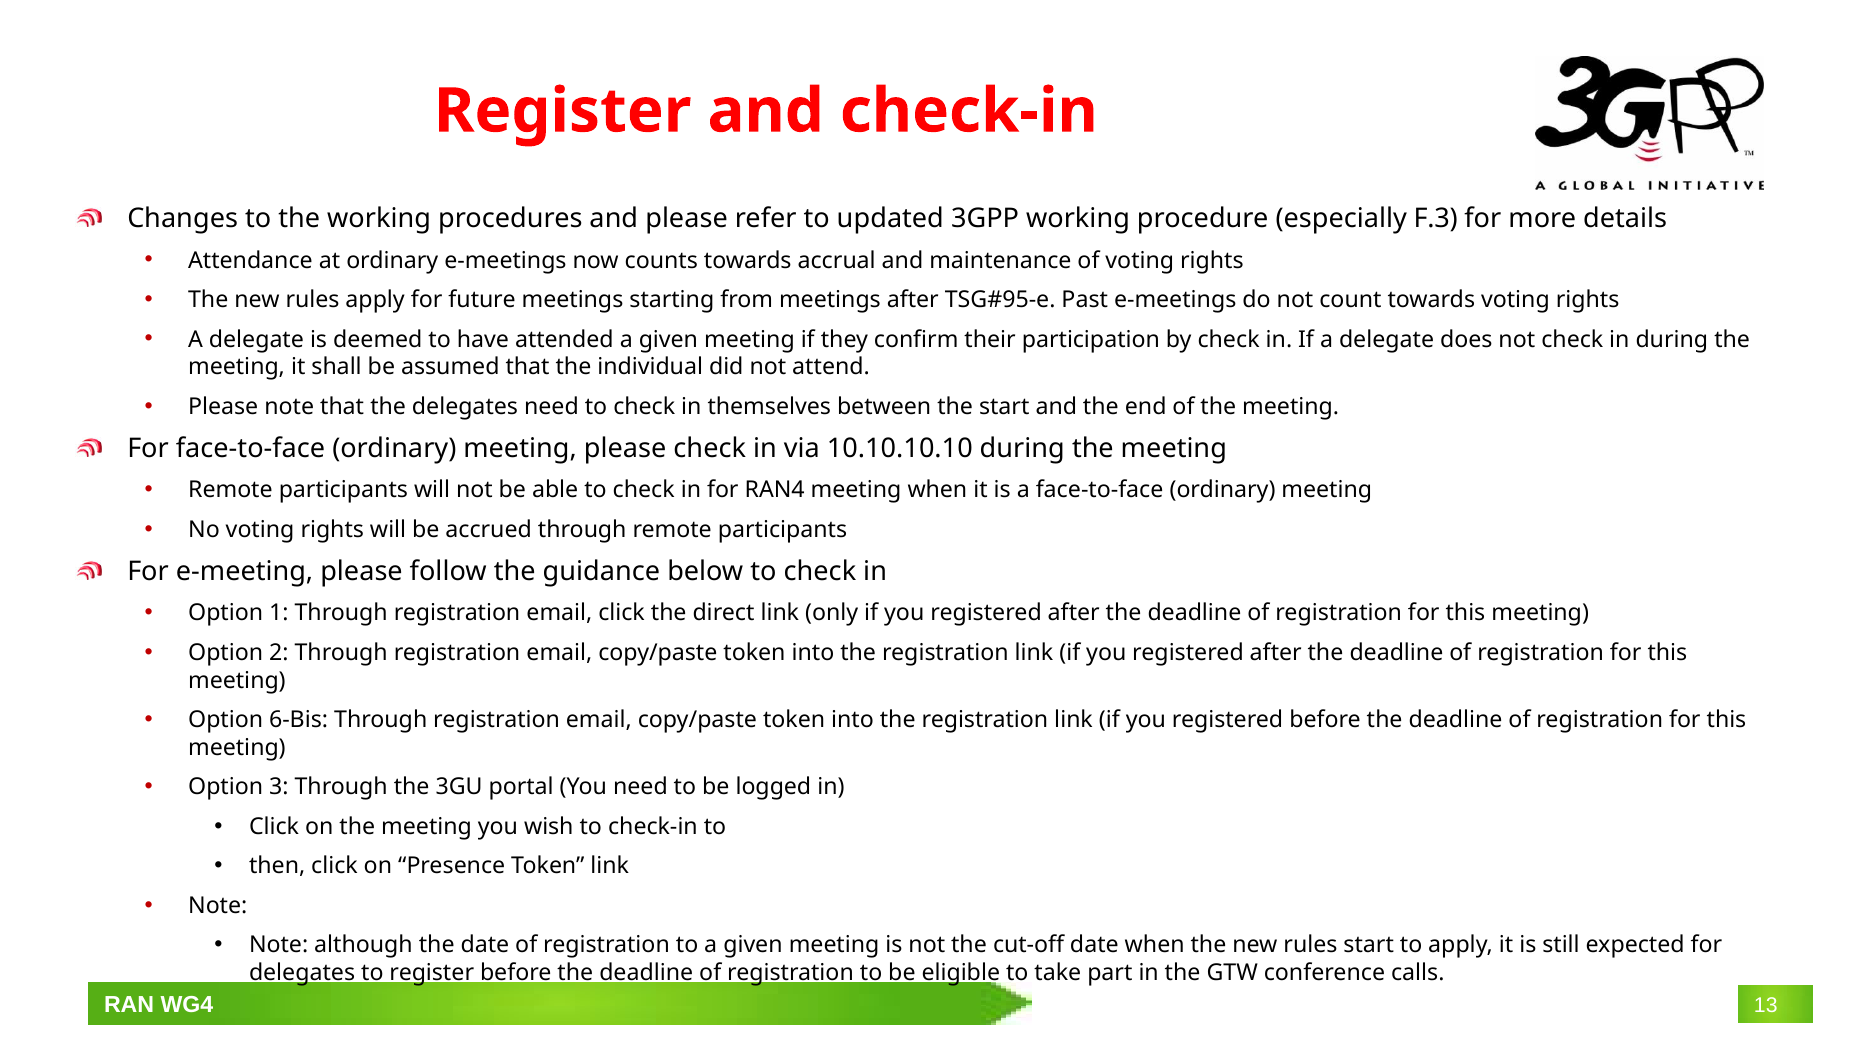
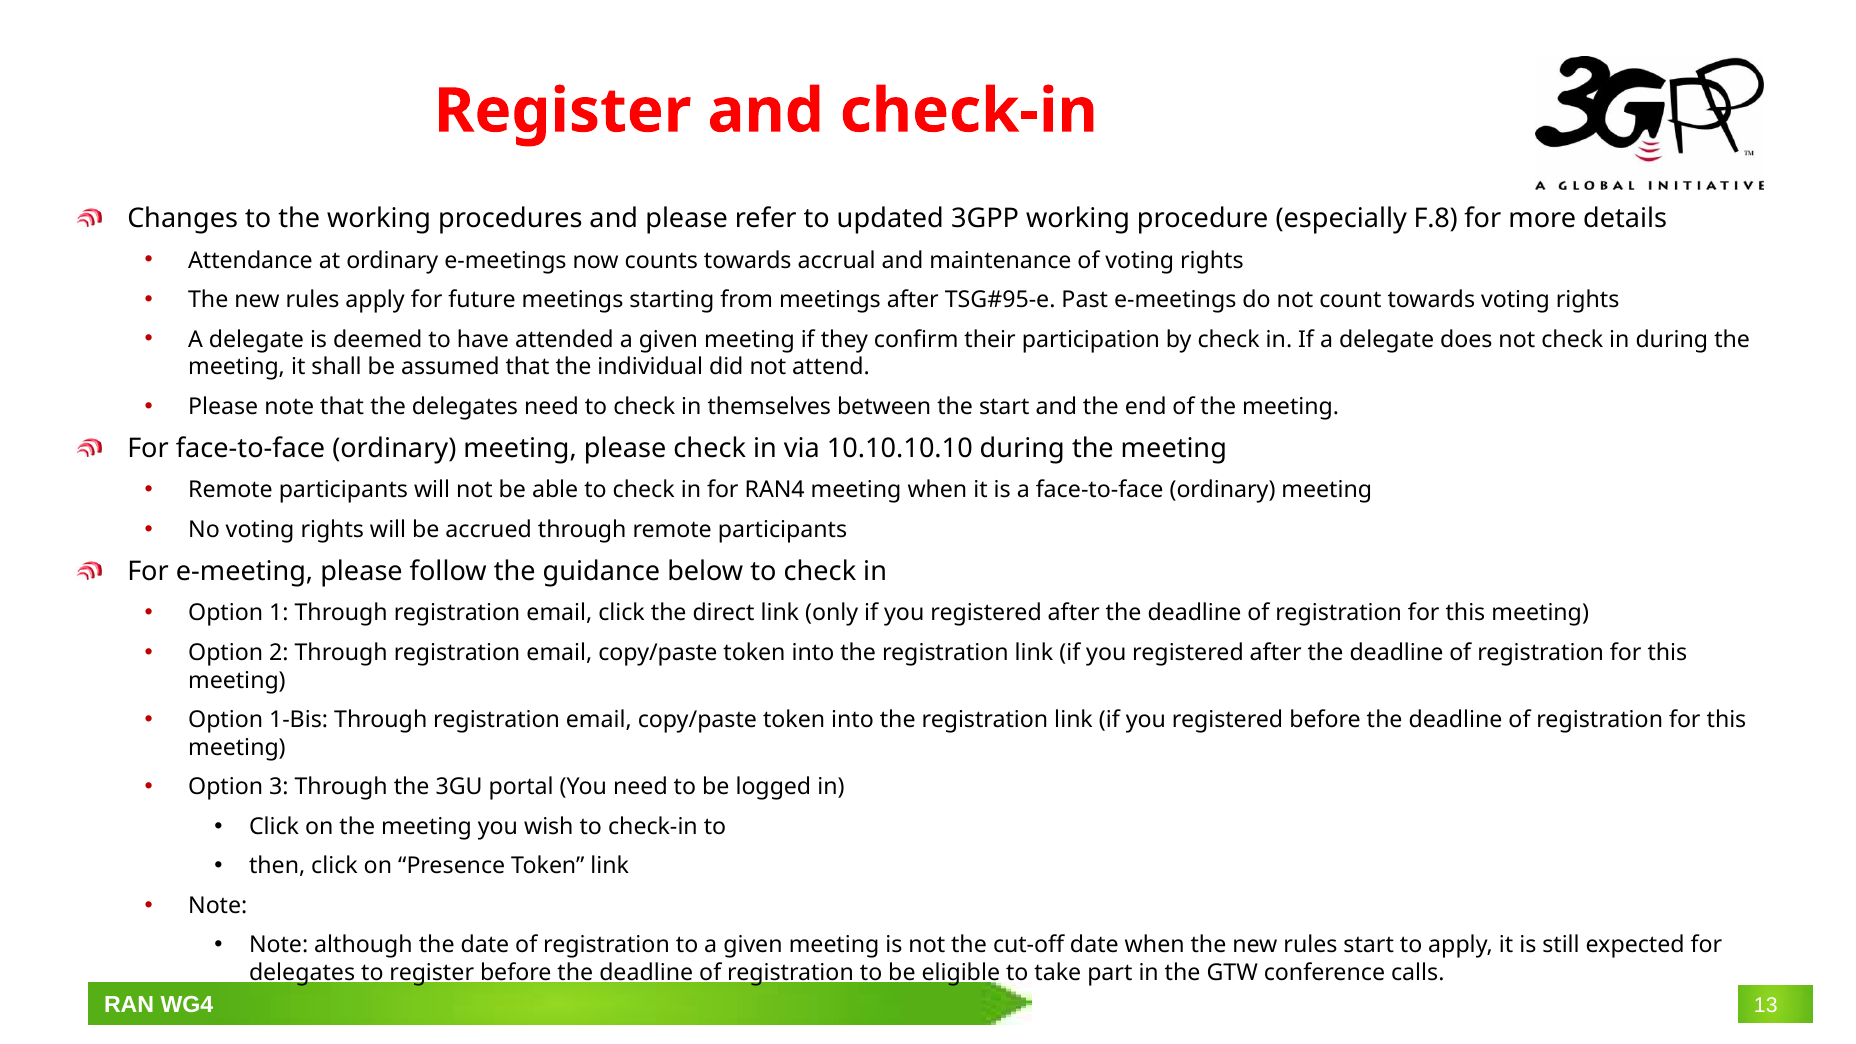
F.3: F.3 -> F.8
6-Bis: 6-Bis -> 1-Bis
